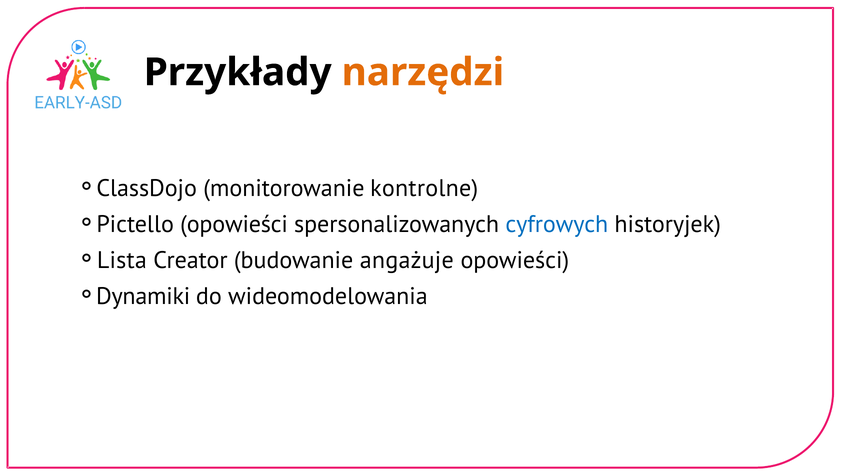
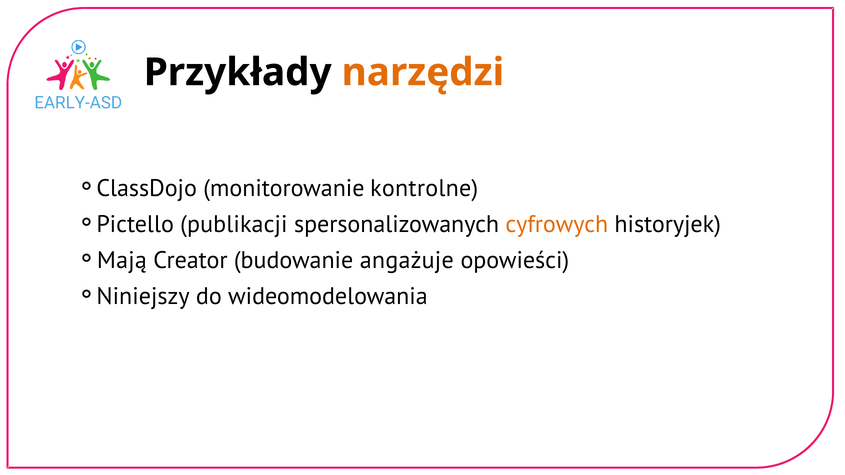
Pictello opowieści: opowieści -> publikacji
cyfrowych colour: blue -> orange
Lista: Lista -> Mają
Dynamiki: Dynamiki -> Niniejszy
